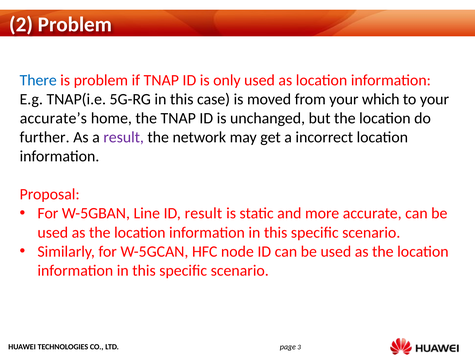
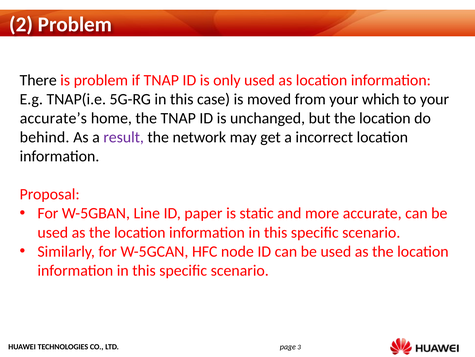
There colour: blue -> black
further: further -> behind
ID result: result -> paper
